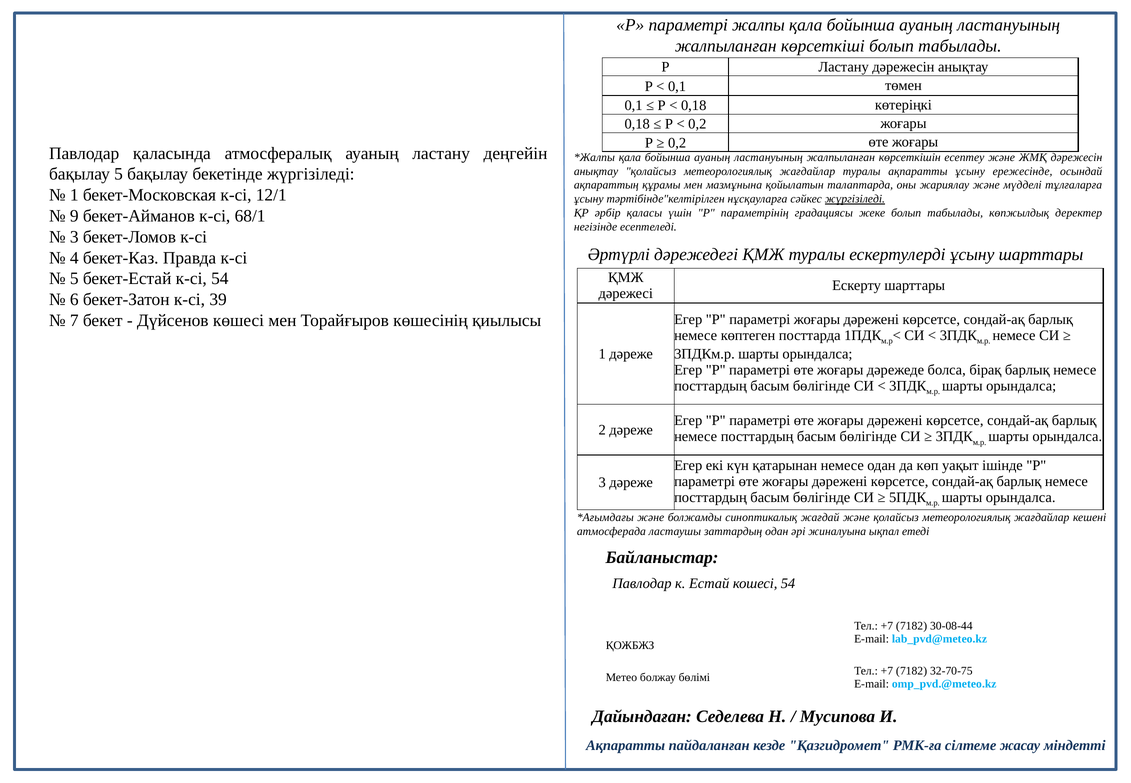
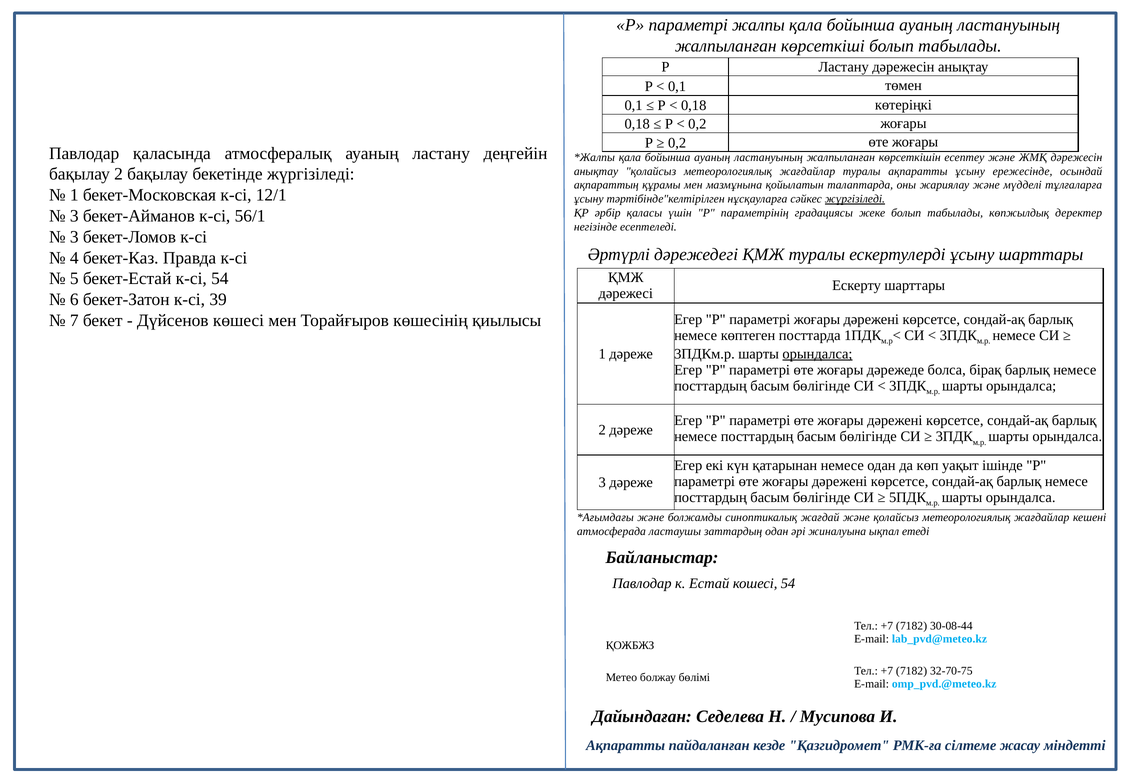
бақылау 5: 5 -> 2
9 at (74, 216): 9 -> 3
68/1: 68/1 -> 56/1
орындалса at (817, 354) underline: none -> present
